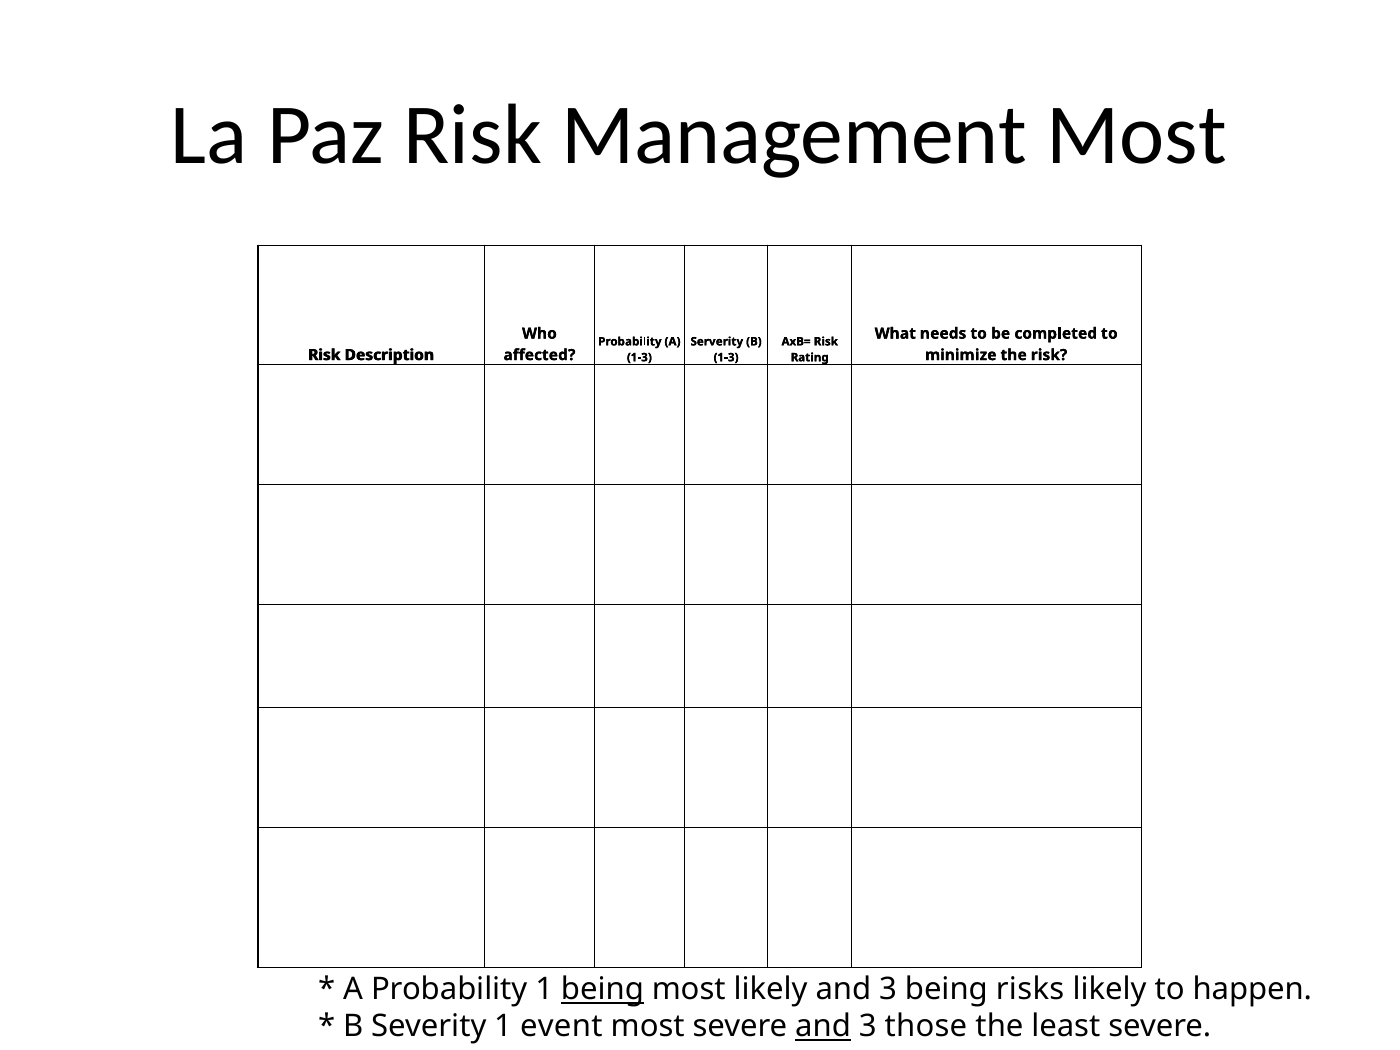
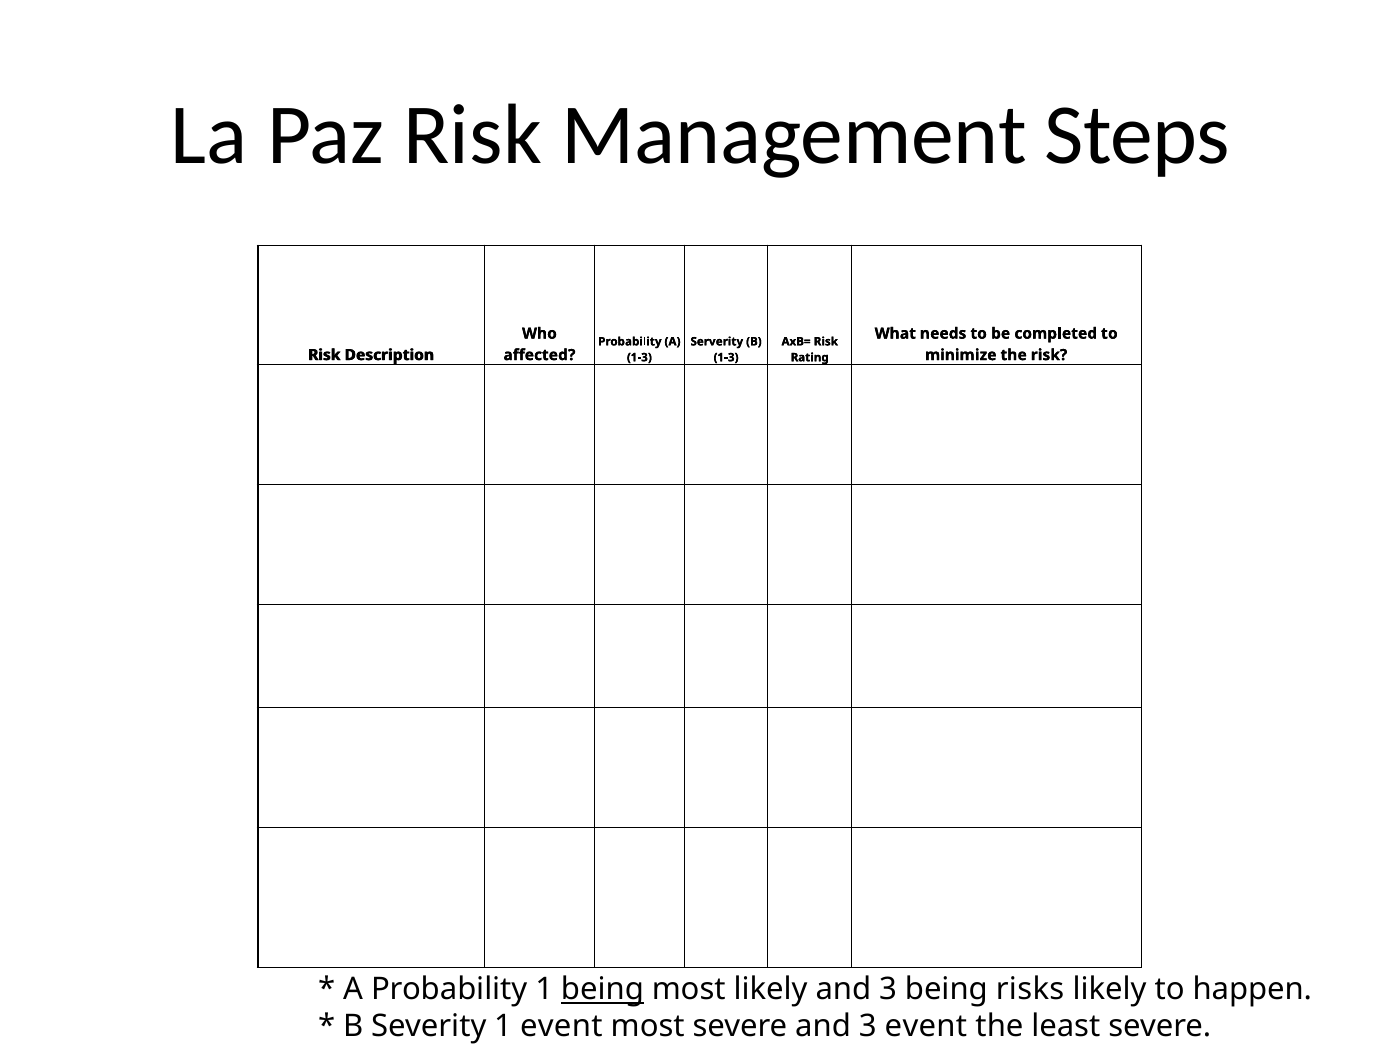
Management Most: Most -> Steps
and at (823, 1027) underline: present -> none
3 those: those -> event
